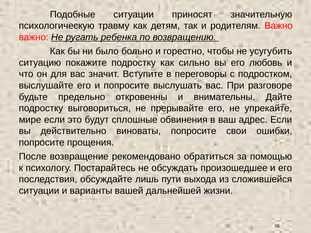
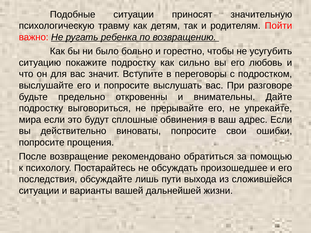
родителям Важно: Важно -> Пойти
мире: мире -> мира
